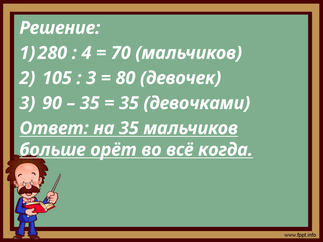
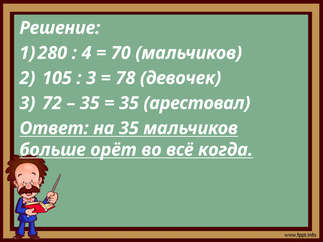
80: 80 -> 78
90: 90 -> 72
девочками: девочками -> арестовал
